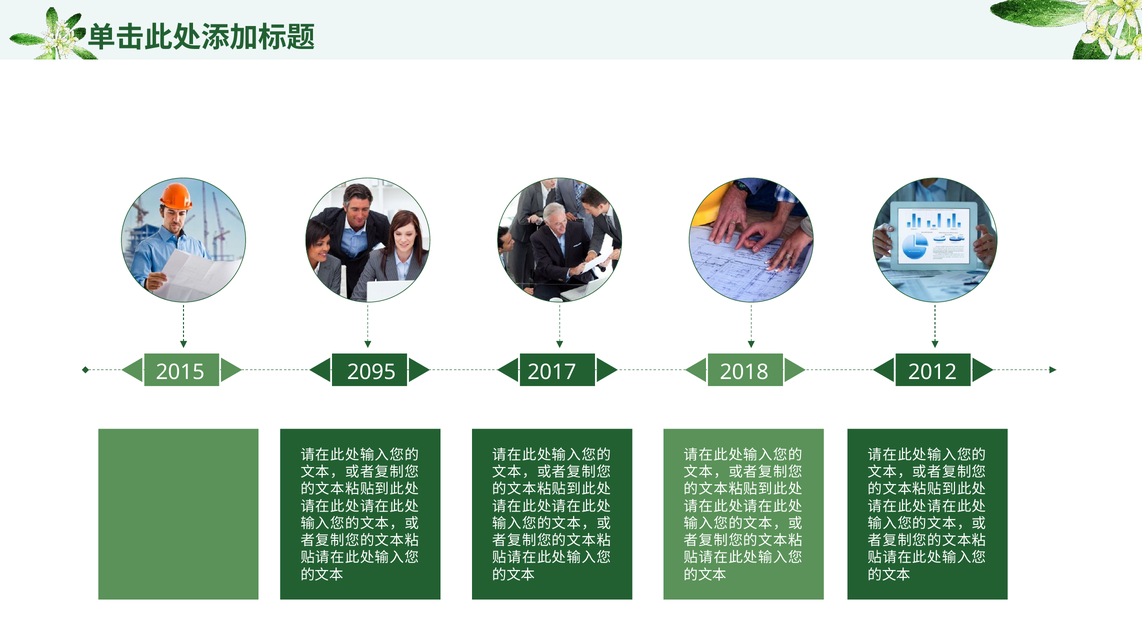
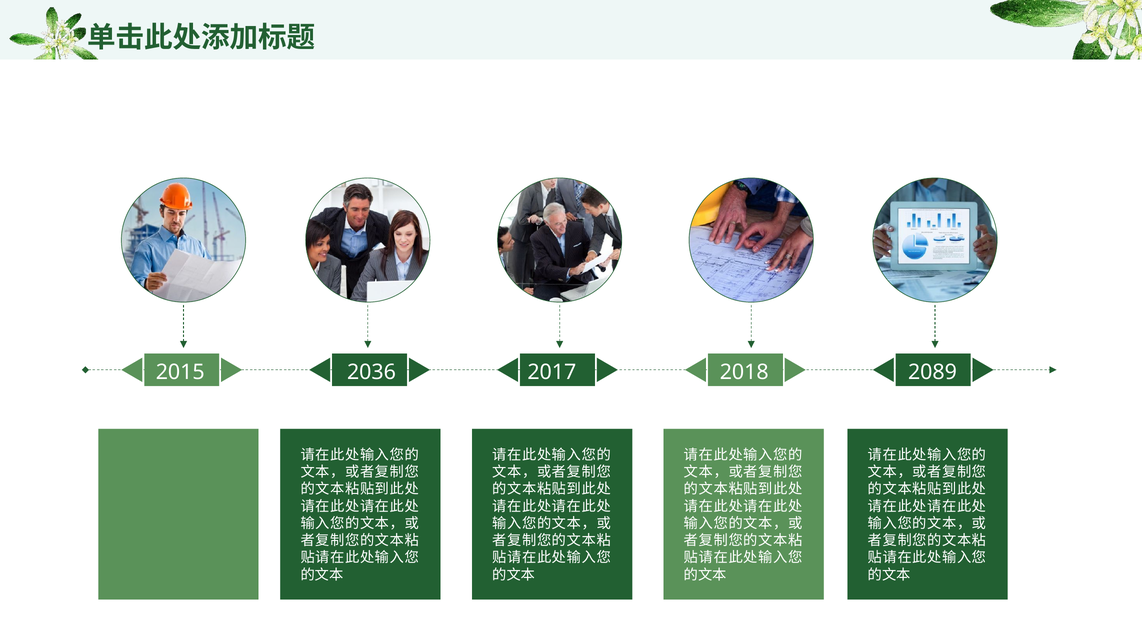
2095: 2095 -> 2036
2012: 2012 -> 2089
